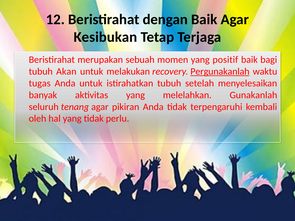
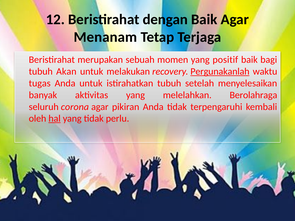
Kesibukan: Kesibukan -> Menanam
Gunakanlah: Gunakanlah -> Berolahraga
tenang: tenang -> corona
hal underline: none -> present
